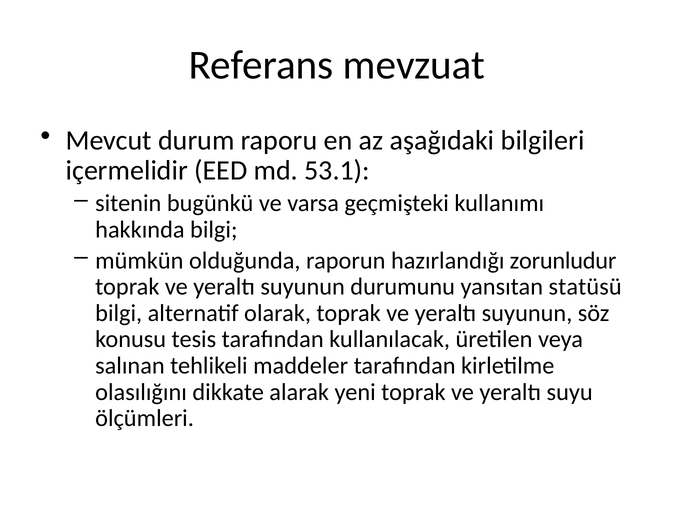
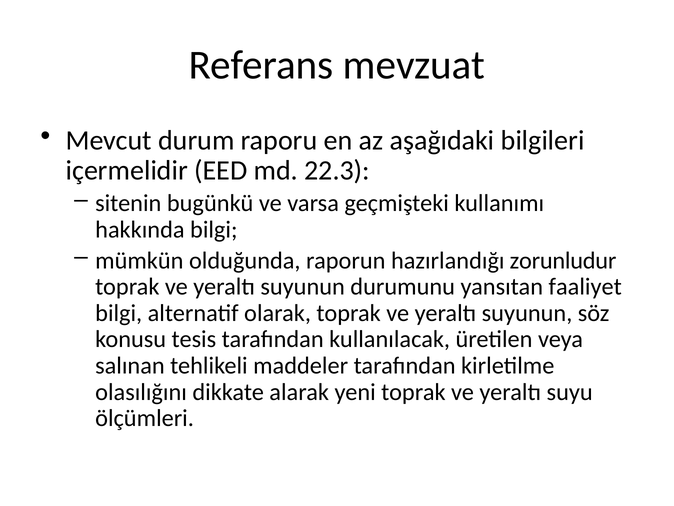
53.1: 53.1 -> 22.3
statüsü: statüsü -> faaliyet
